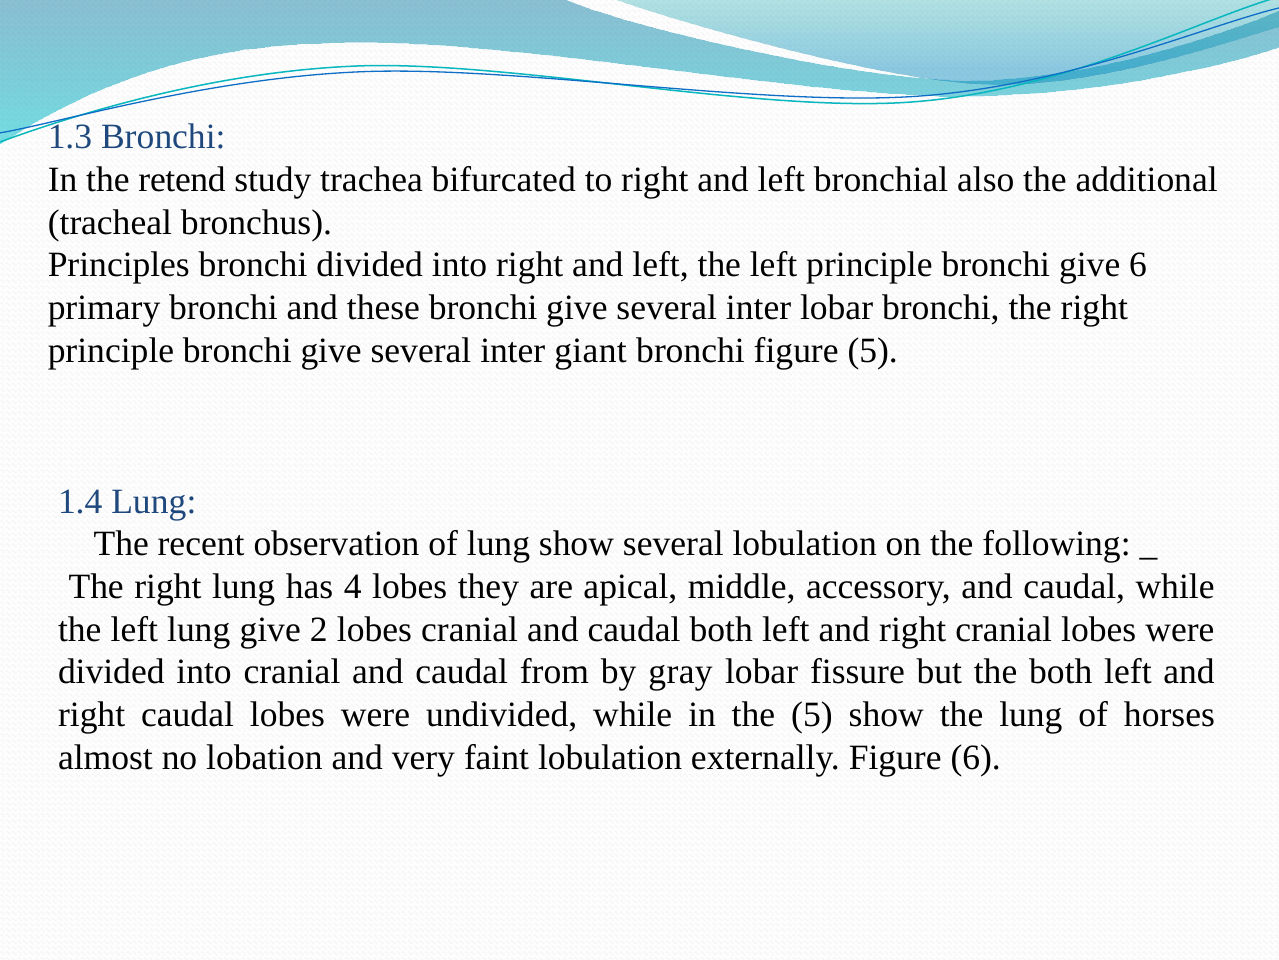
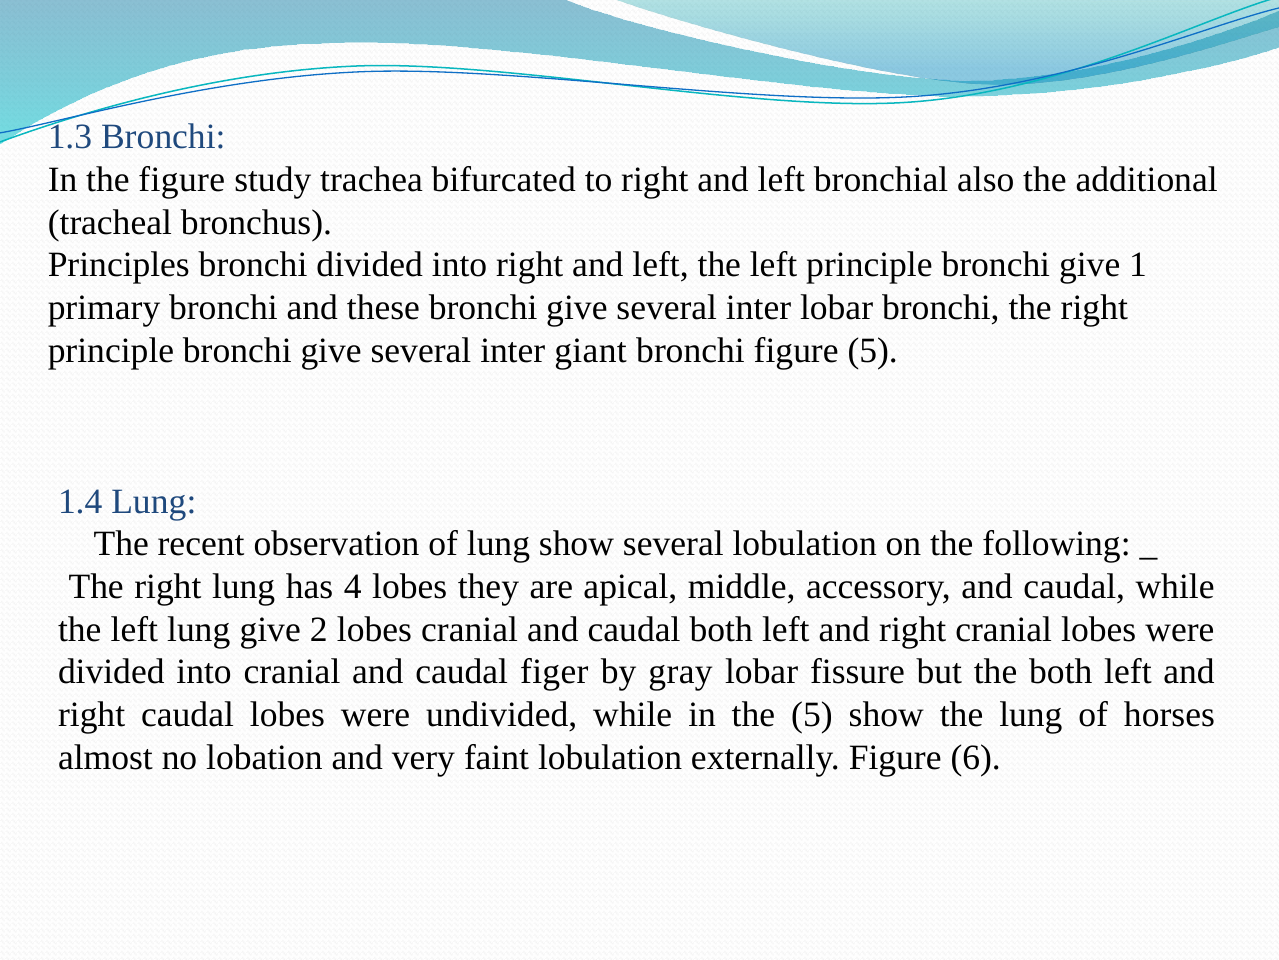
the retend: retend -> figure
give 6: 6 -> 1
from: from -> figer
